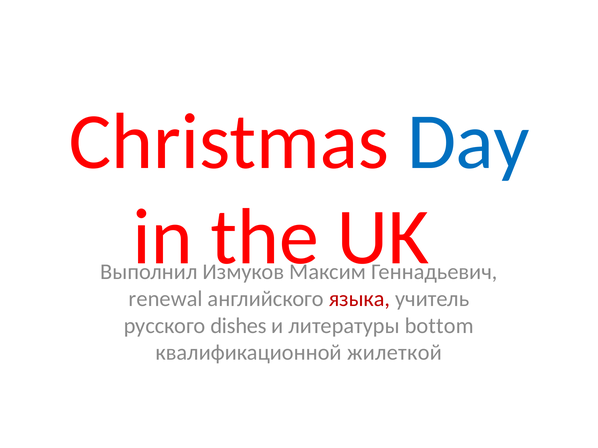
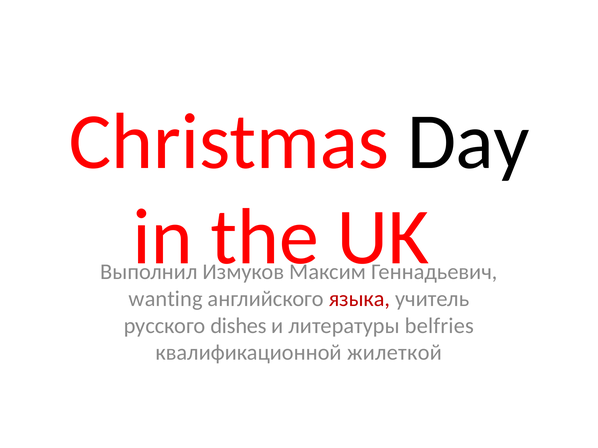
Day colour: blue -> black
renewal: renewal -> wanting
bottom: bottom -> belfries
